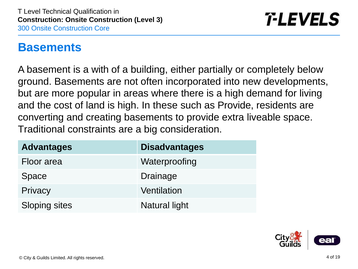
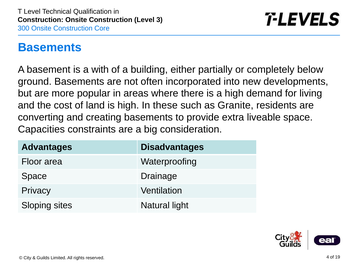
as Provide: Provide -> Granite
Traditional: Traditional -> Capacities
